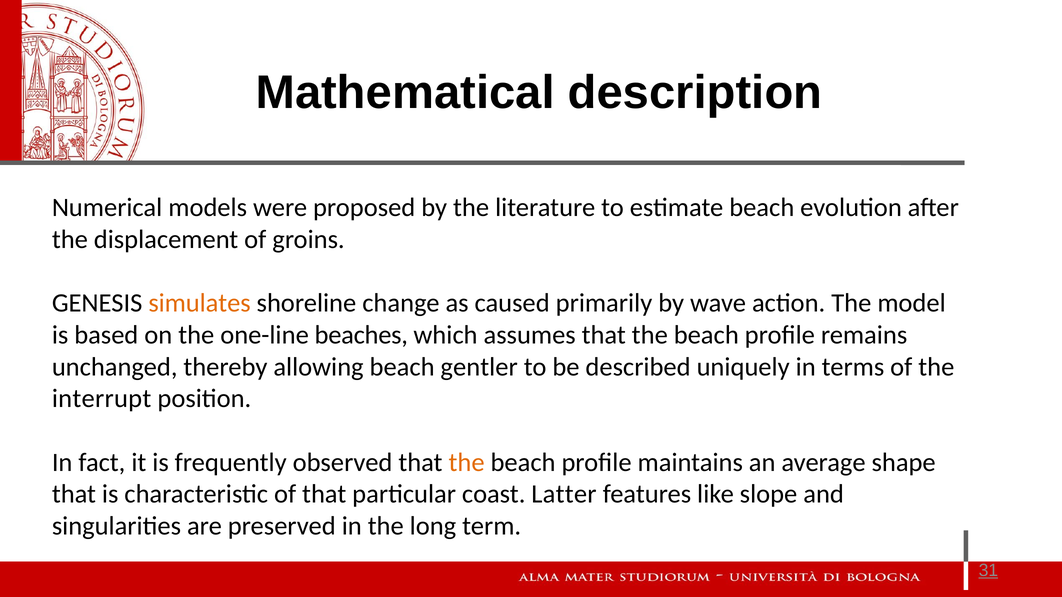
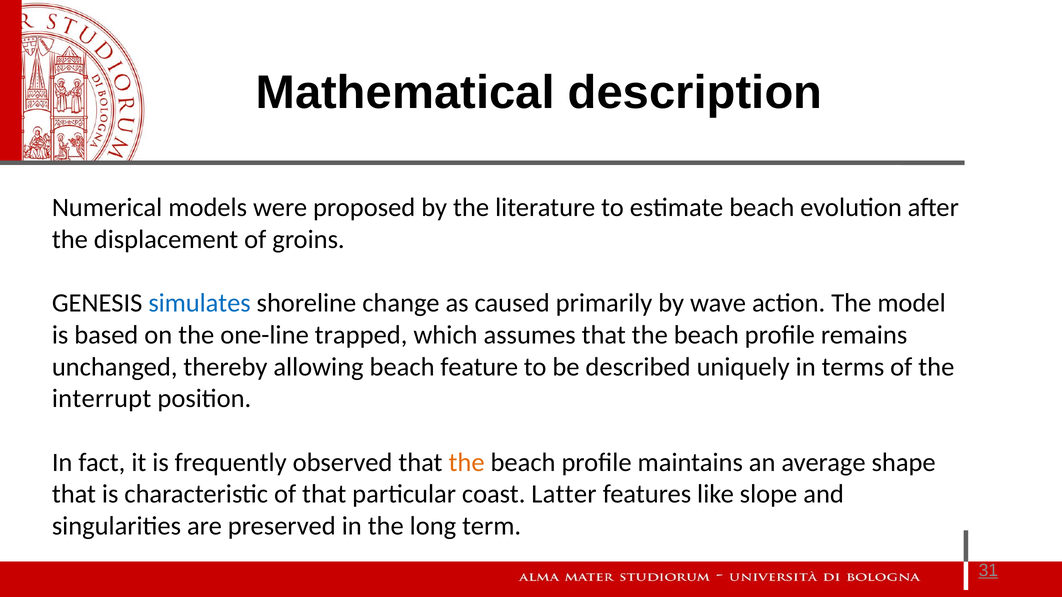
simulates colour: orange -> blue
beaches: beaches -> trapped
gentler: gentler -> feature
